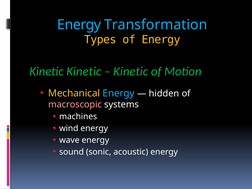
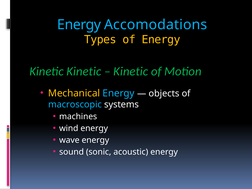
Transformation: Transformation -> Accomodations
hidden: hidden -> objects
macroscopic colour: pink -> light blue
